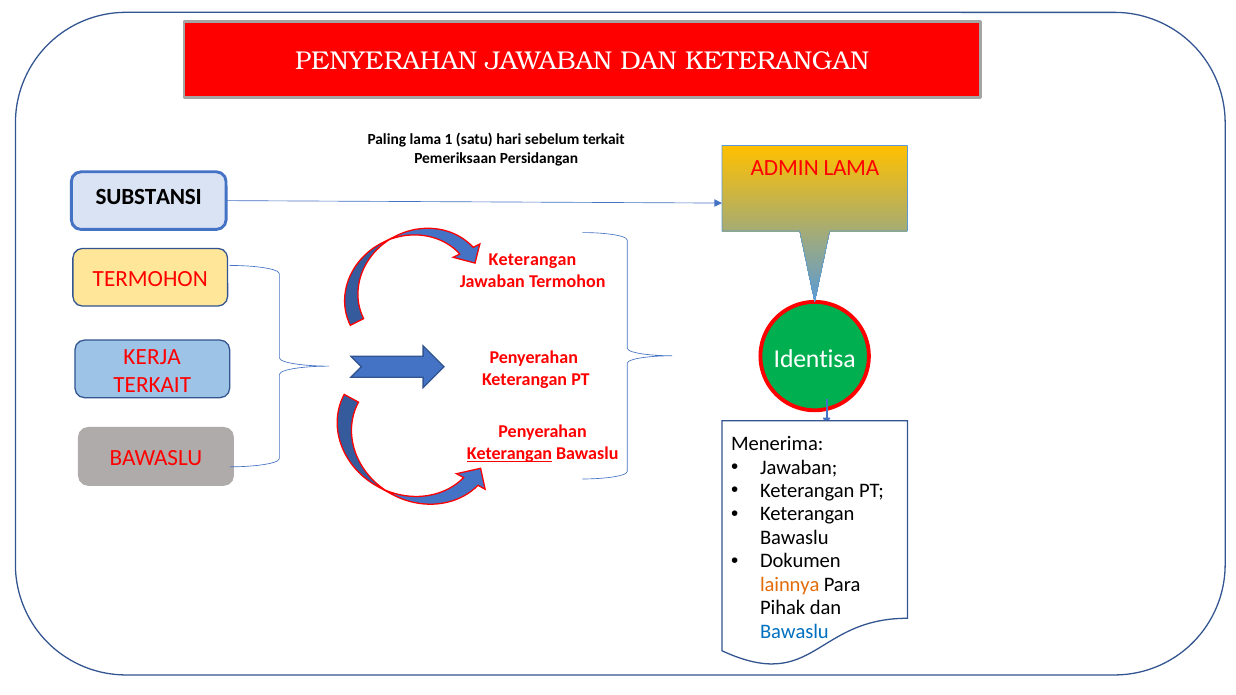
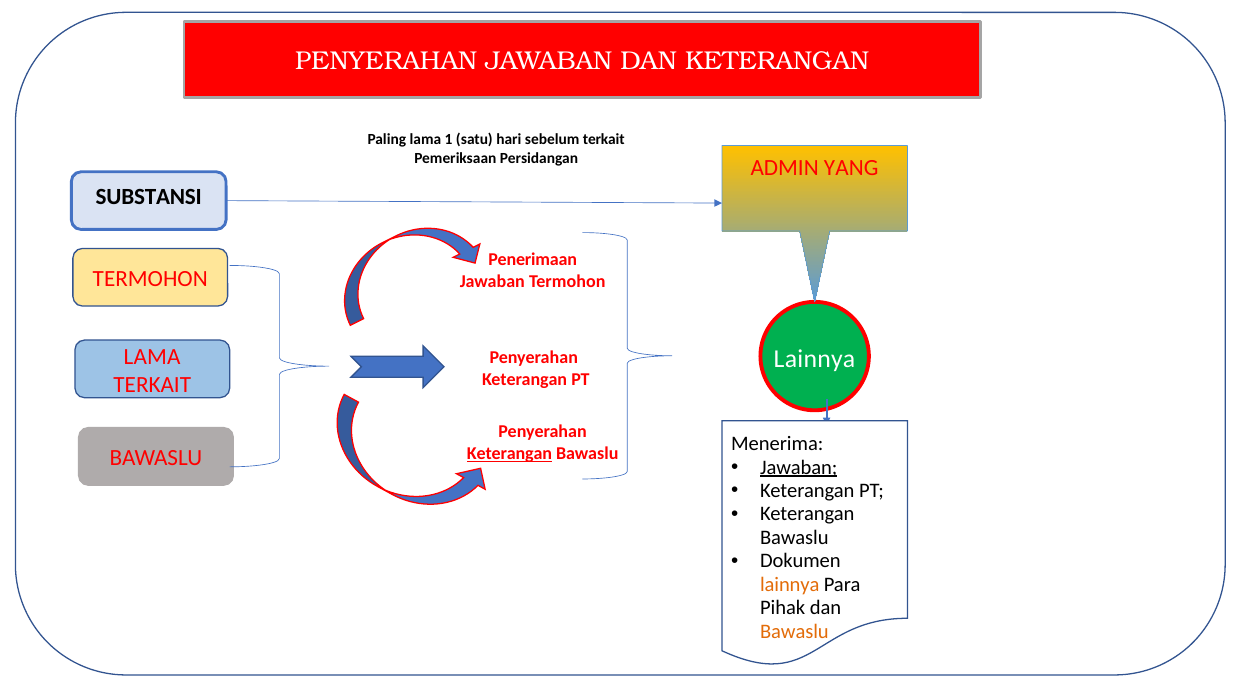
ADMIN LAMA: LAMA -> YANG
Keterangan at (532, 260): Keterangan -> Penerimaan
KERJA at (152, 357): KERJA -> LAMA
Identisa at (815, 359): Identisa -> Lainnya
Jawaban at (799, 467) underline: none -> present
Bawaslu at (794, 632) colour: blue -> orange
